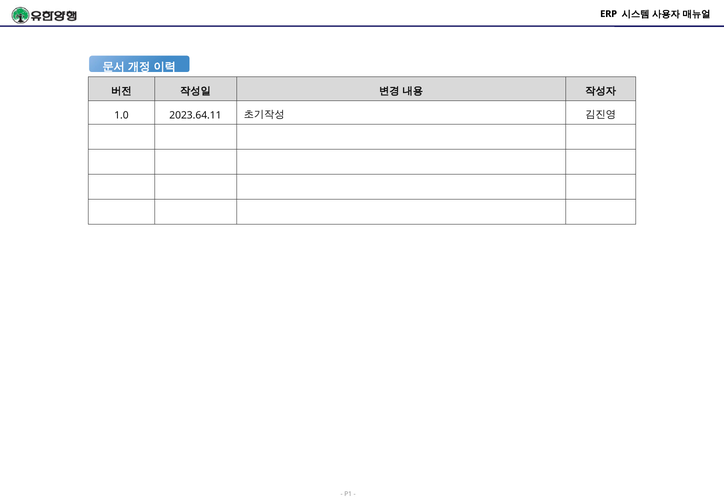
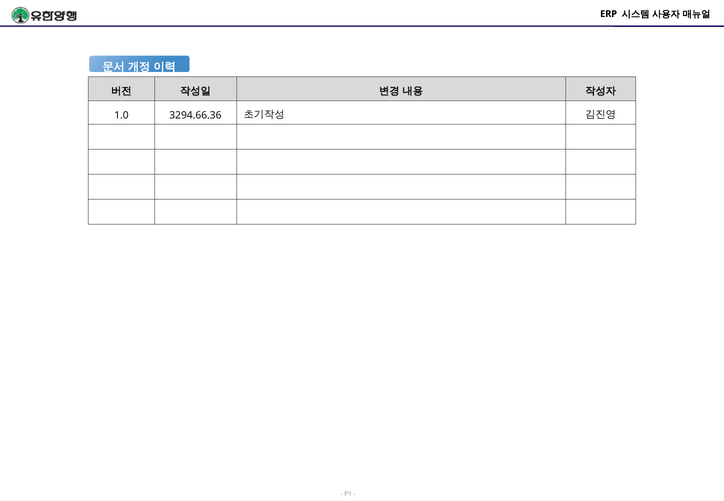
2023.64.11: 2023.64.11 -> 3294.66.36
